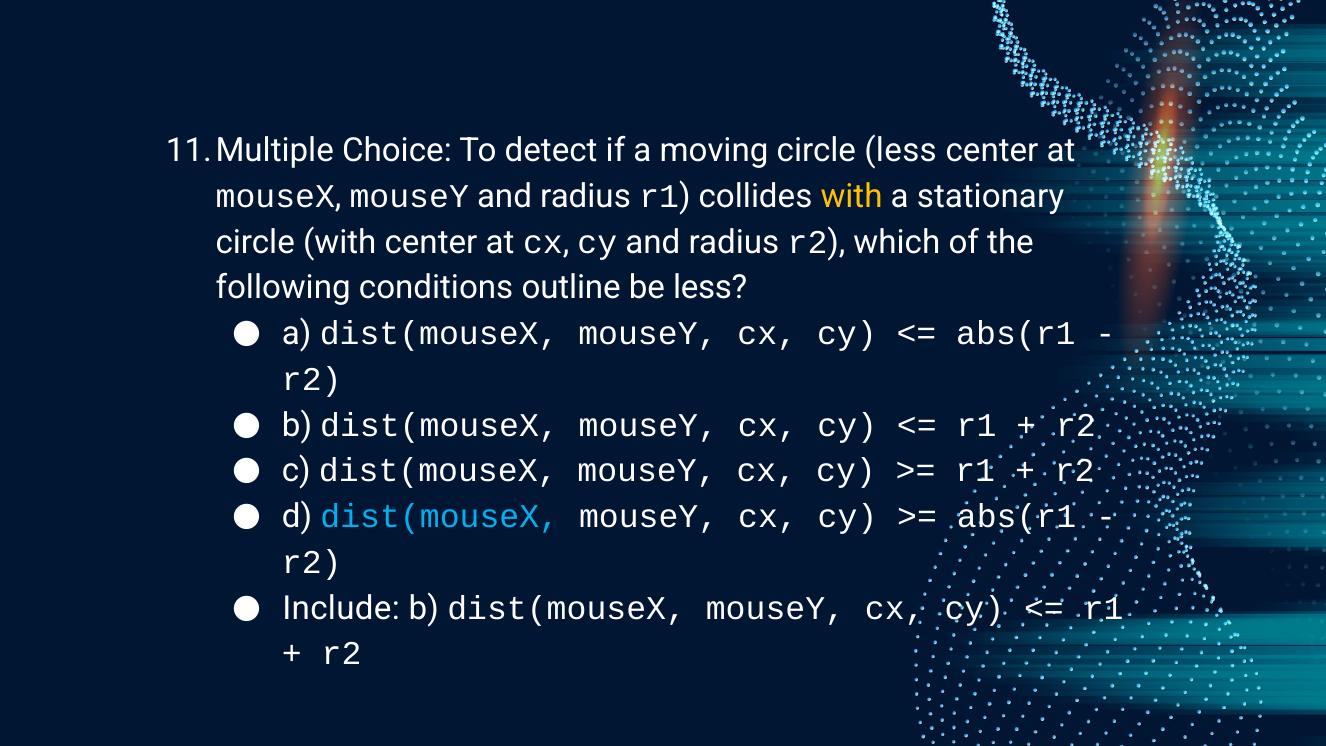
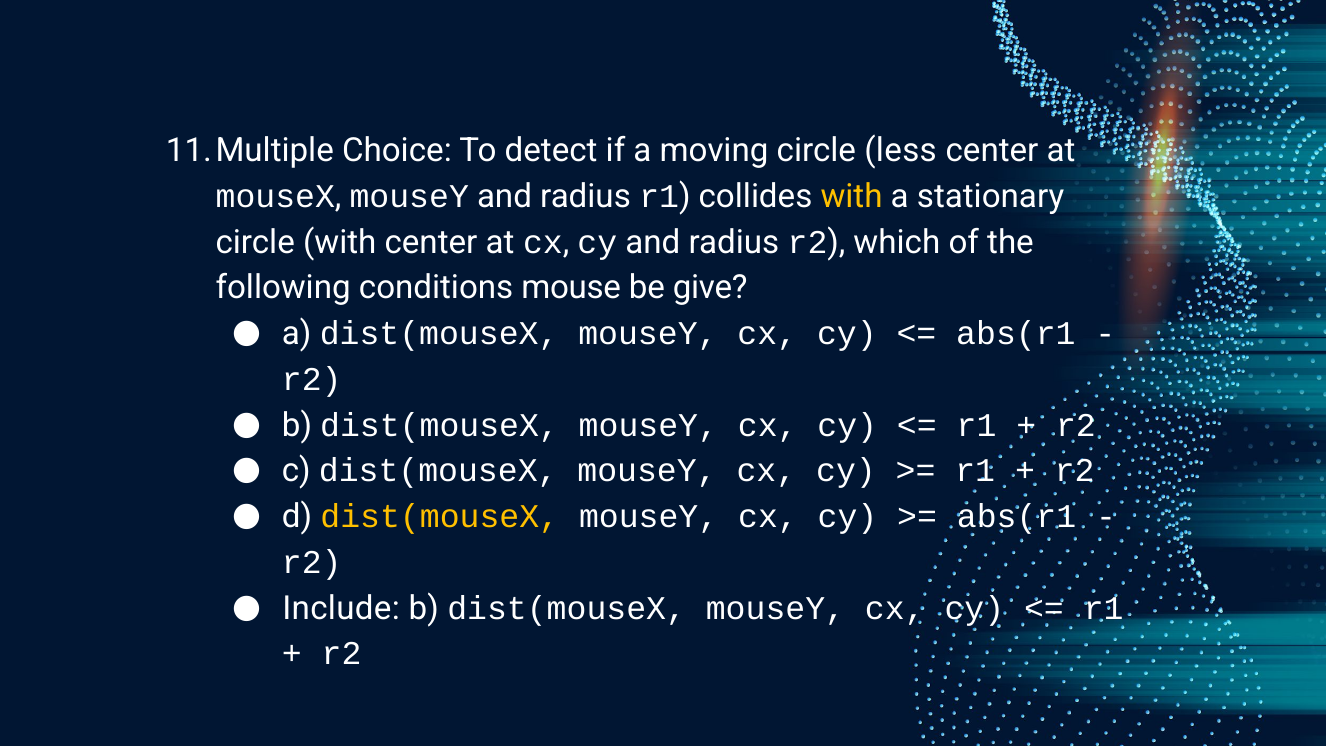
outline: outline -> mouse
be less: less -> give
dist(mouseX at (440, 517) colour: light blue -> yellow
